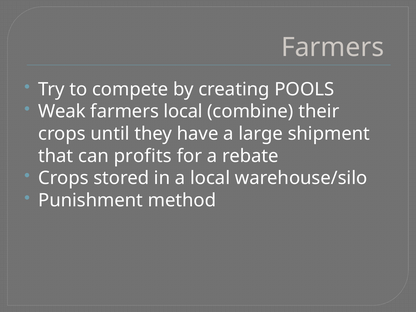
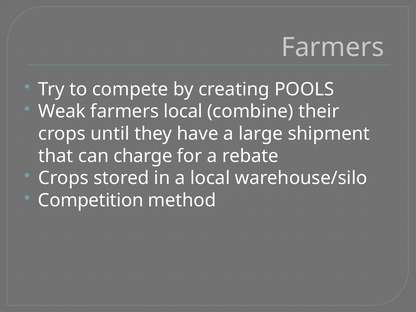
profits: profits -> charge
Punishment: Punishment -> Competition
